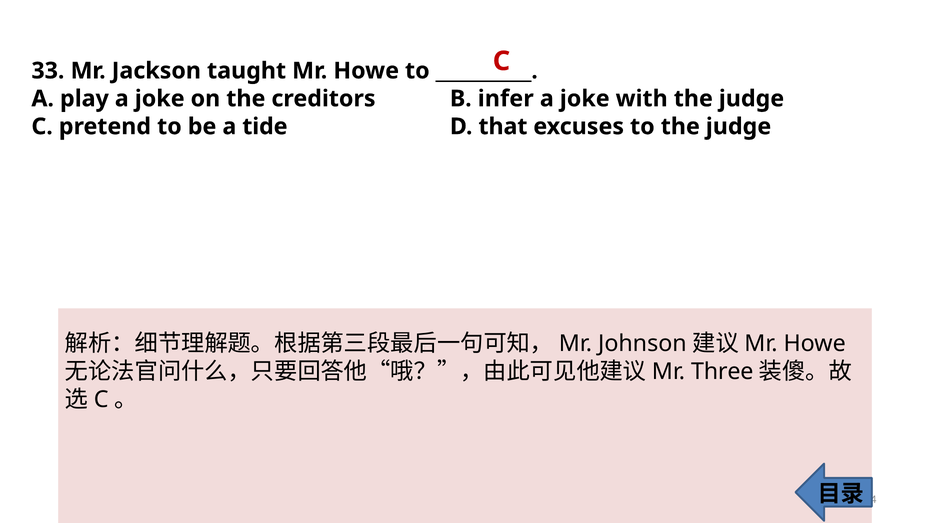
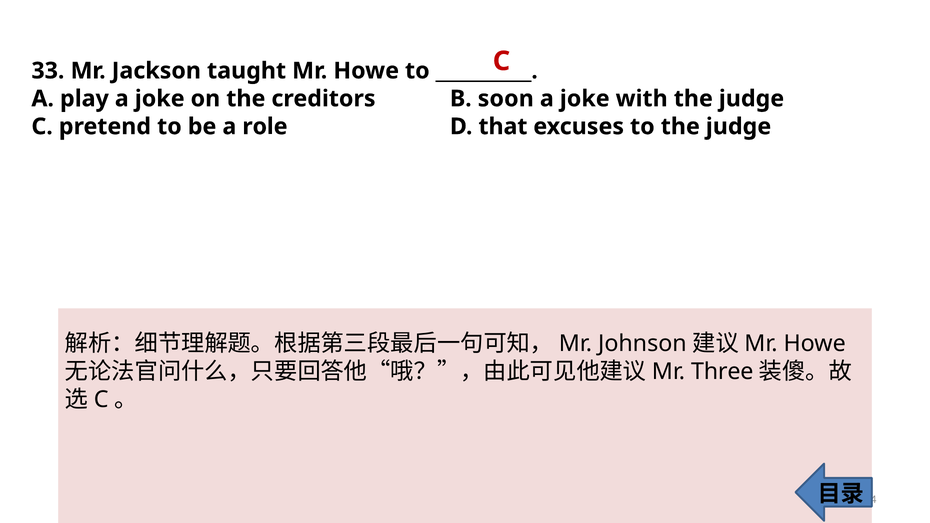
infer: infer -> soon
tide: tide -> role
